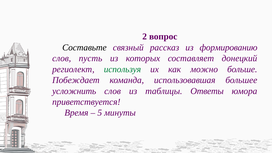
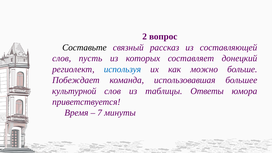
формированию: формированию -> составляющей
используя colour: green -> blue
усложнить: усложнить -> культурной
5: 5 -> 7
